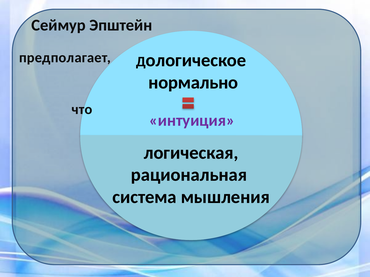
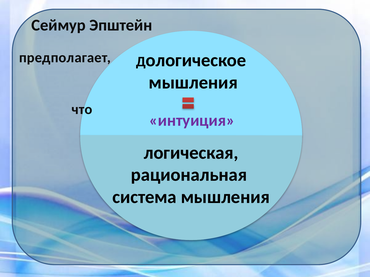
нормально at (193, 83): нормально -> мышления
